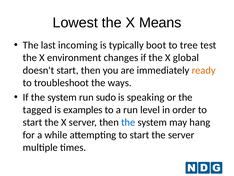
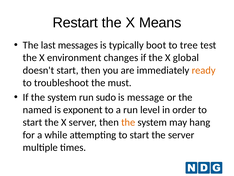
Lowest: Lowest -> Restart
incoming: incoming -> messages
ways: ways -> must
speaking: speaking -> message
tagged: tagged -> named
examples: examples -> exponent
the at (128, 122) colour: blue -> orange
